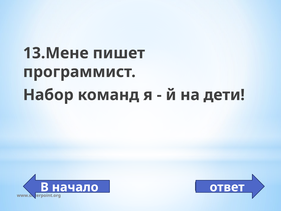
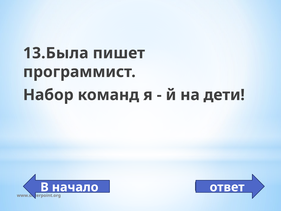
13.Мене: 13.Мене -> 13.Была
